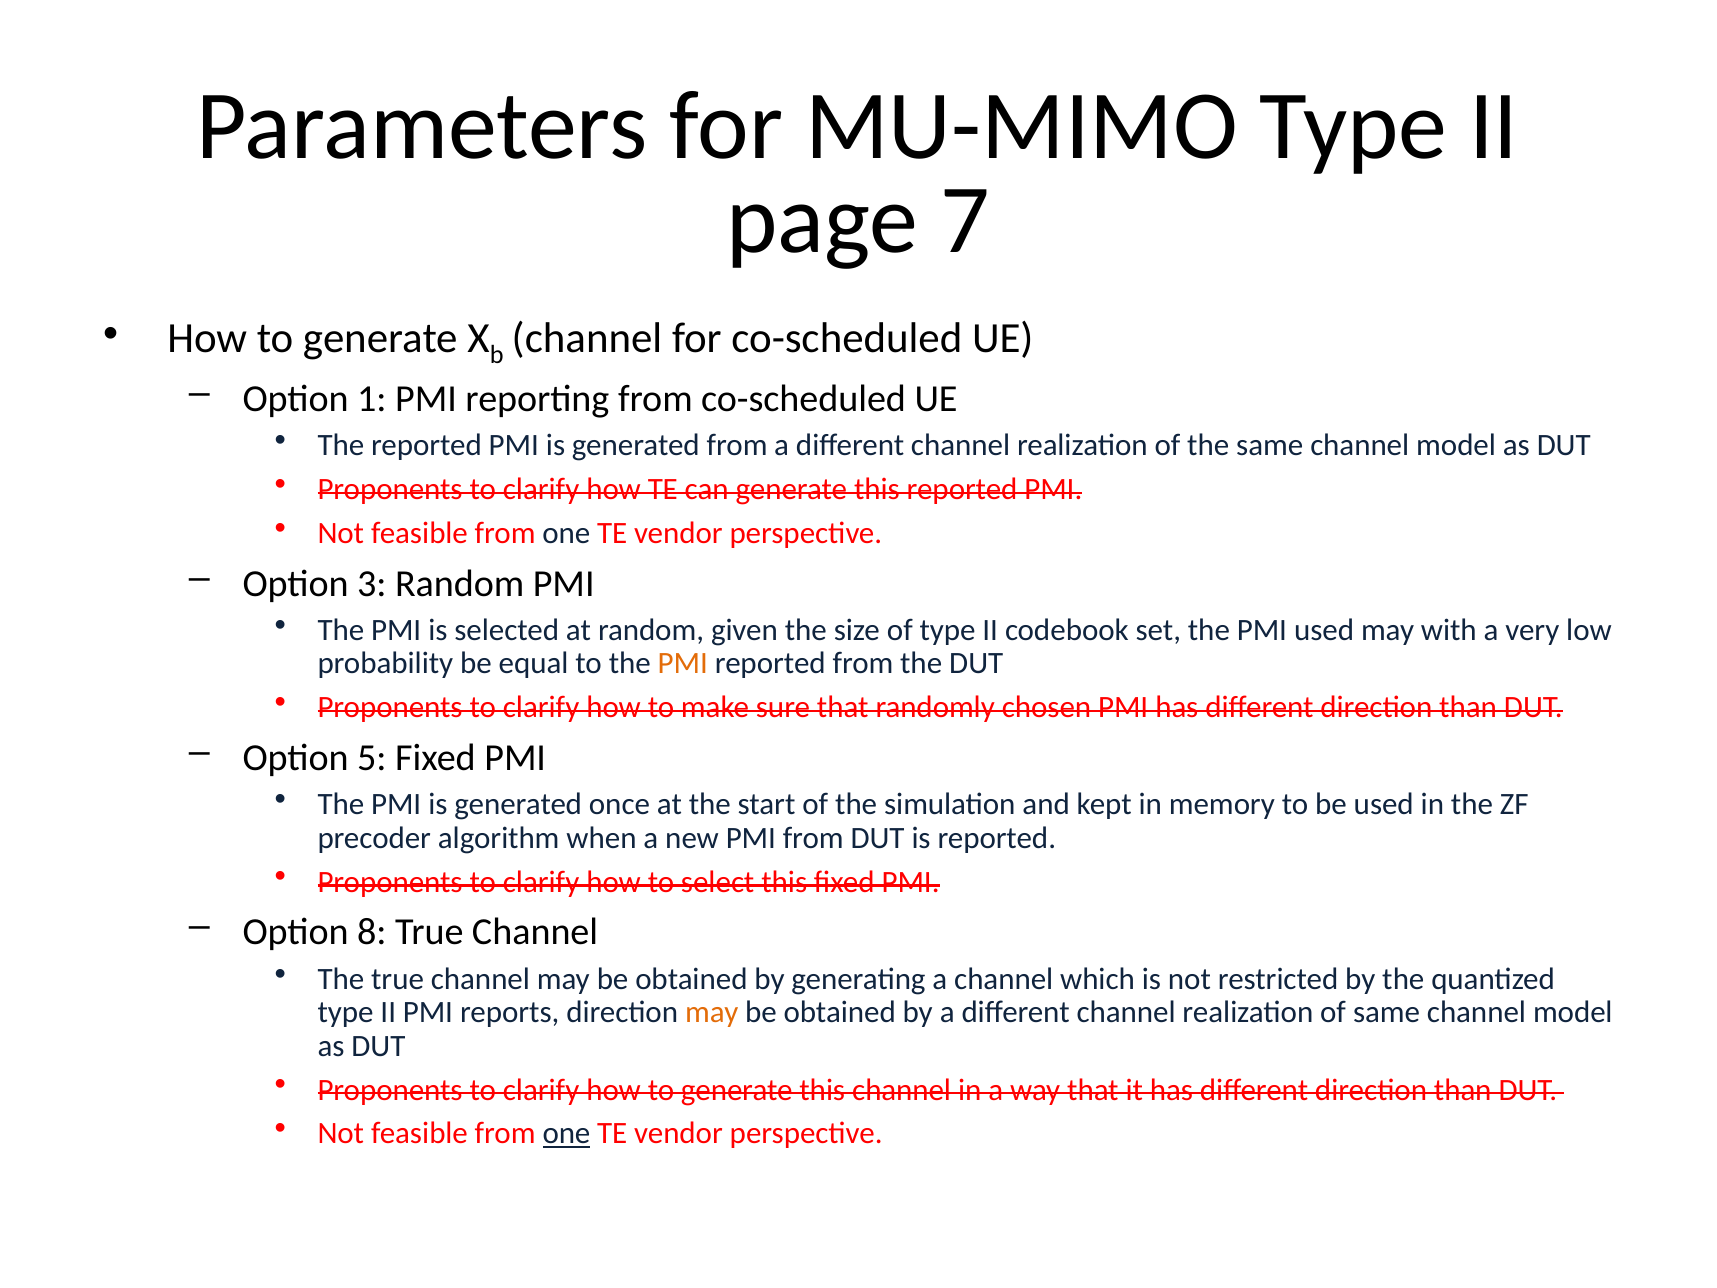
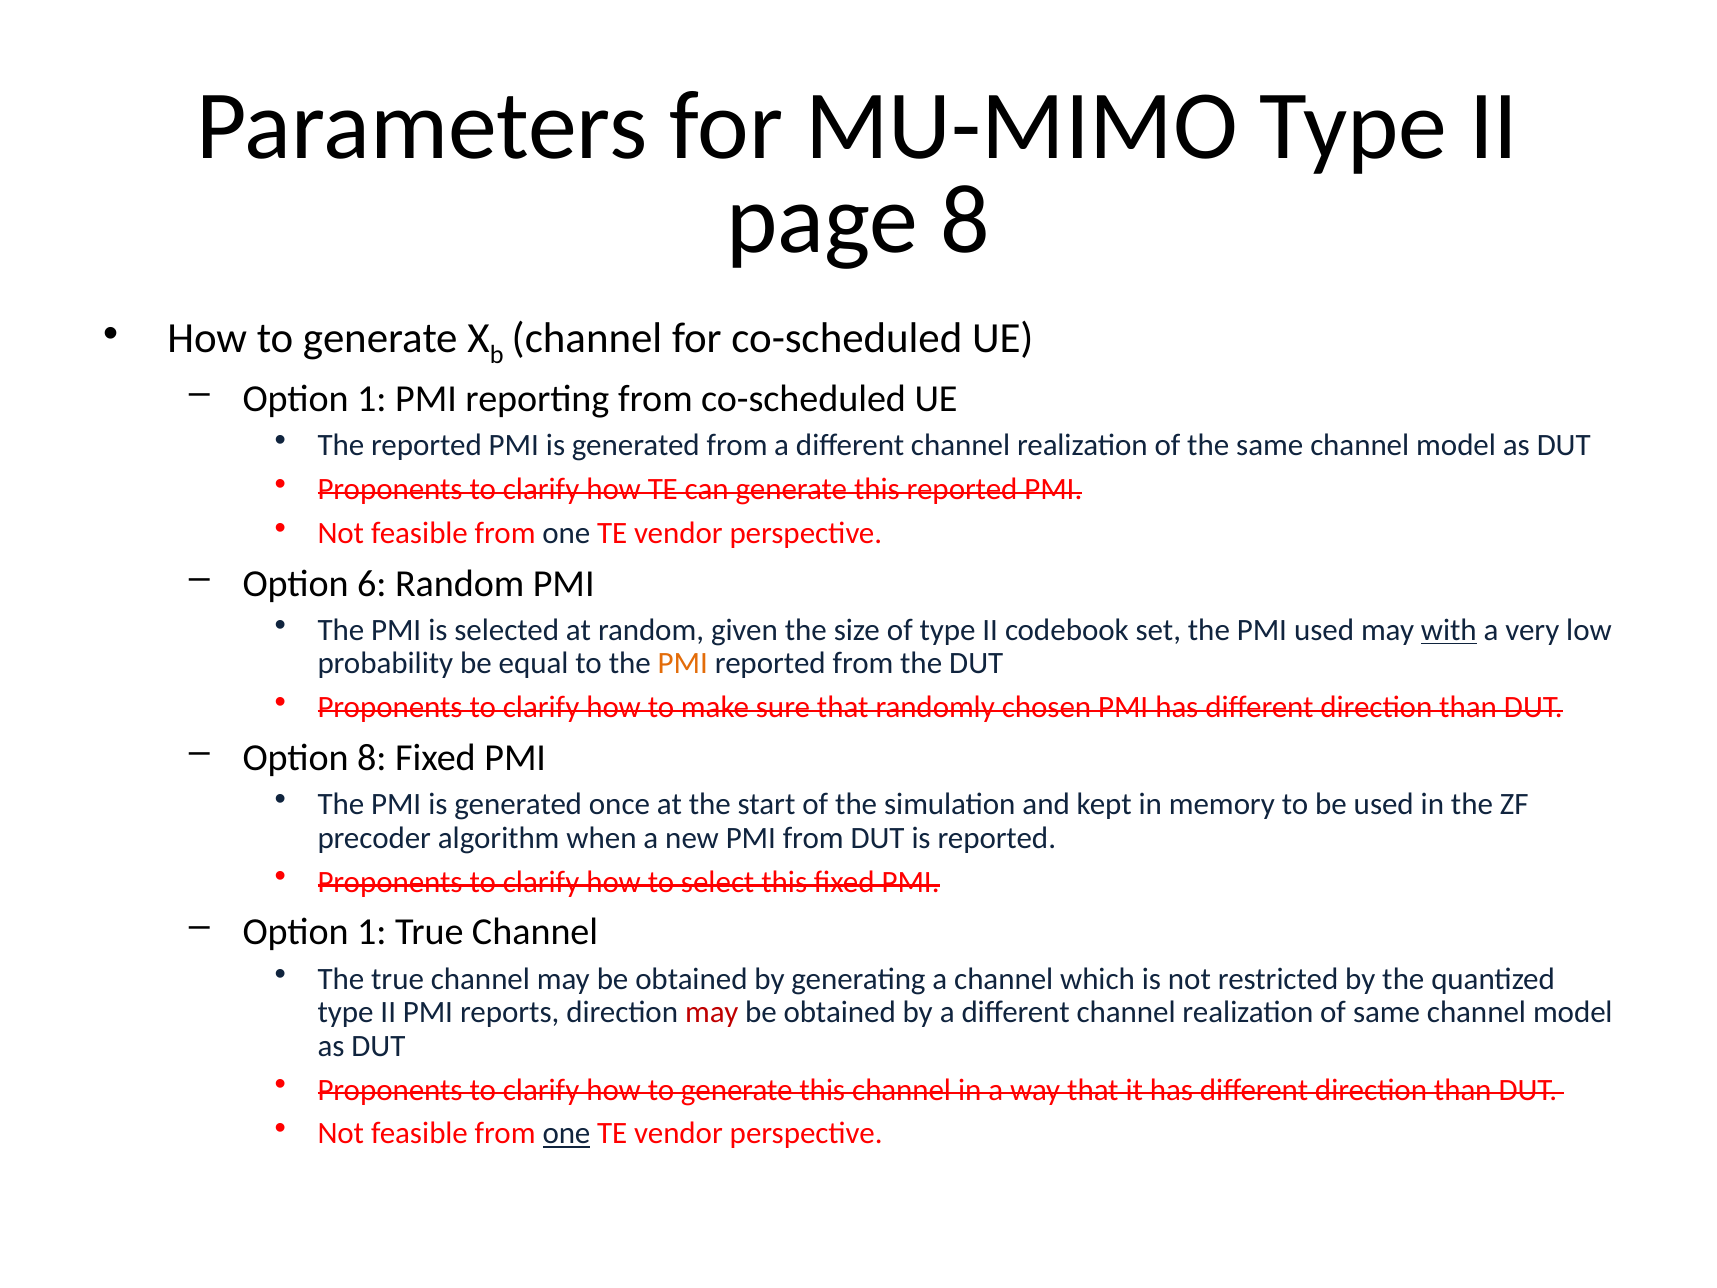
page 7: 7 -> 8
3: 3 -> 6
with underline: none -> present
Option 5: 5 -> 8
8 at (372, 932): 8 -> 1
may at (712, 1012) colour: orange -> red
